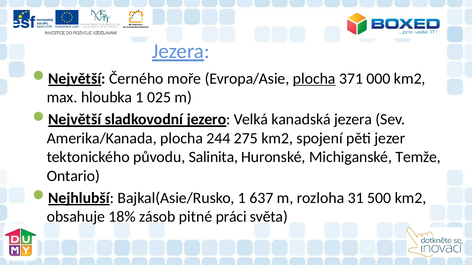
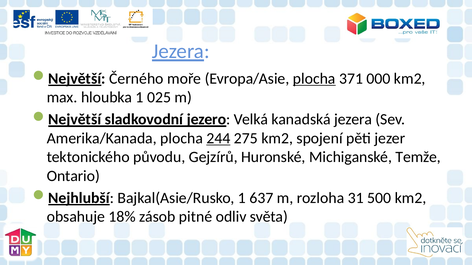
244 underline: none -> present
Salinita: Salinita -> Gejzírů
práci: práci -> odliv
